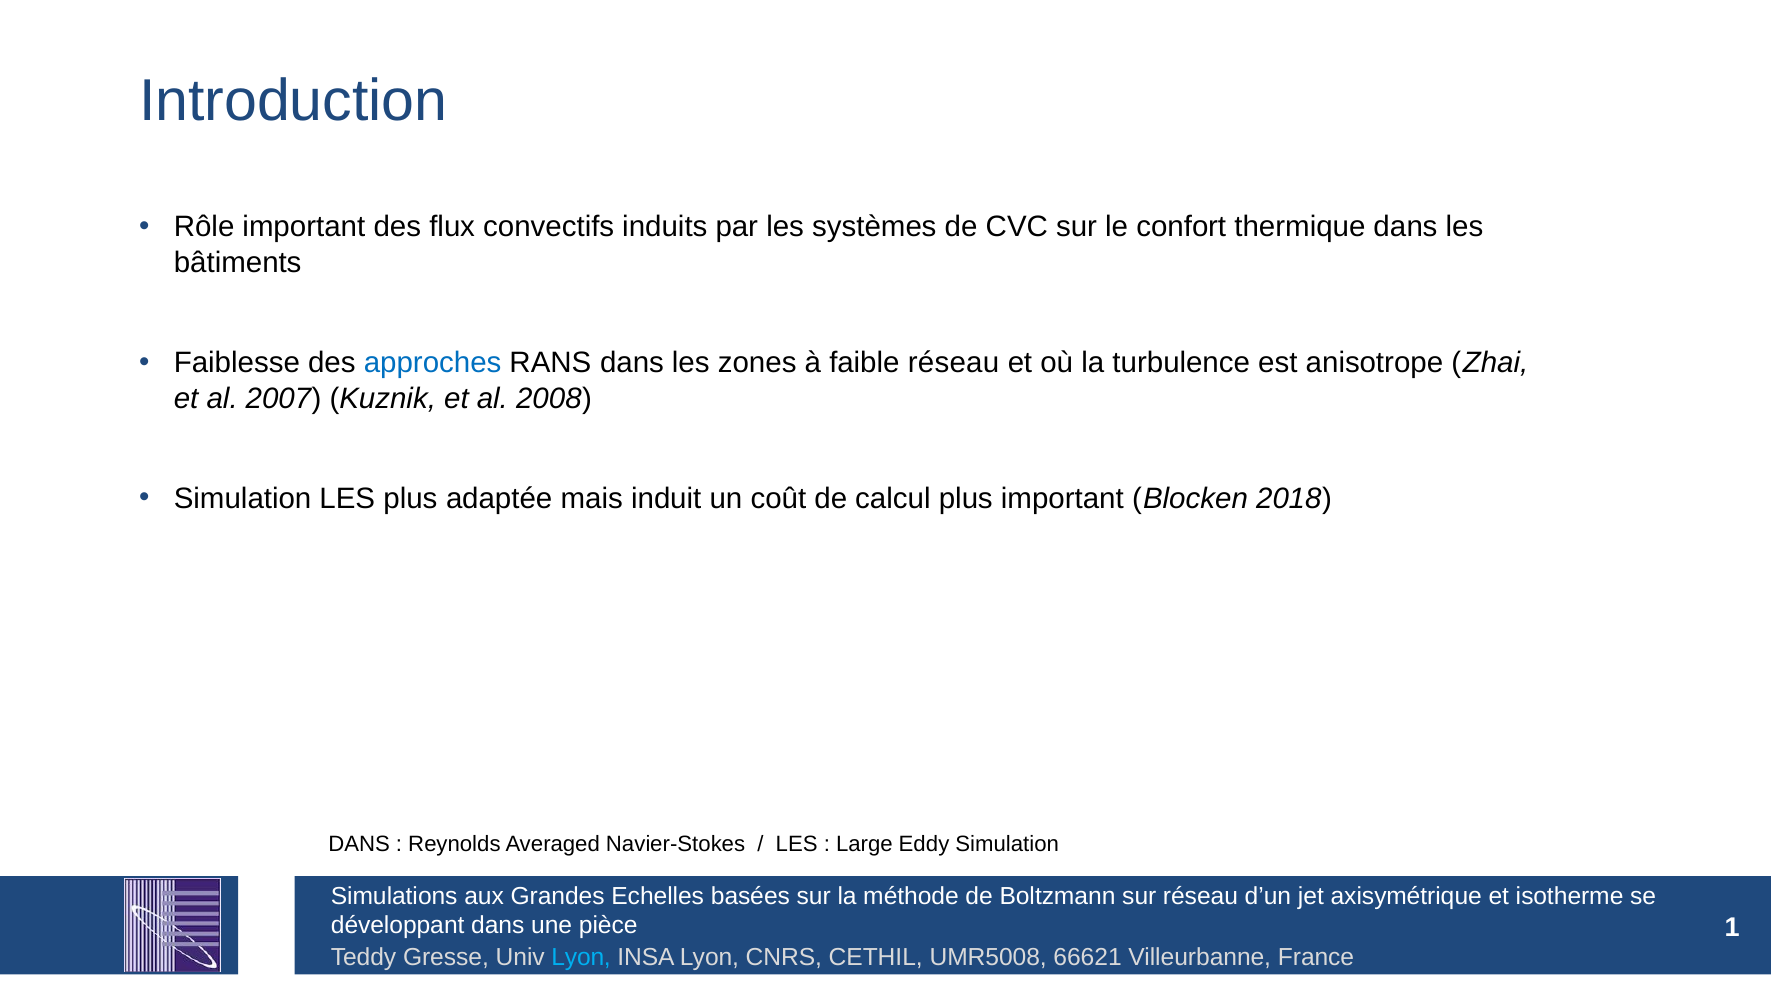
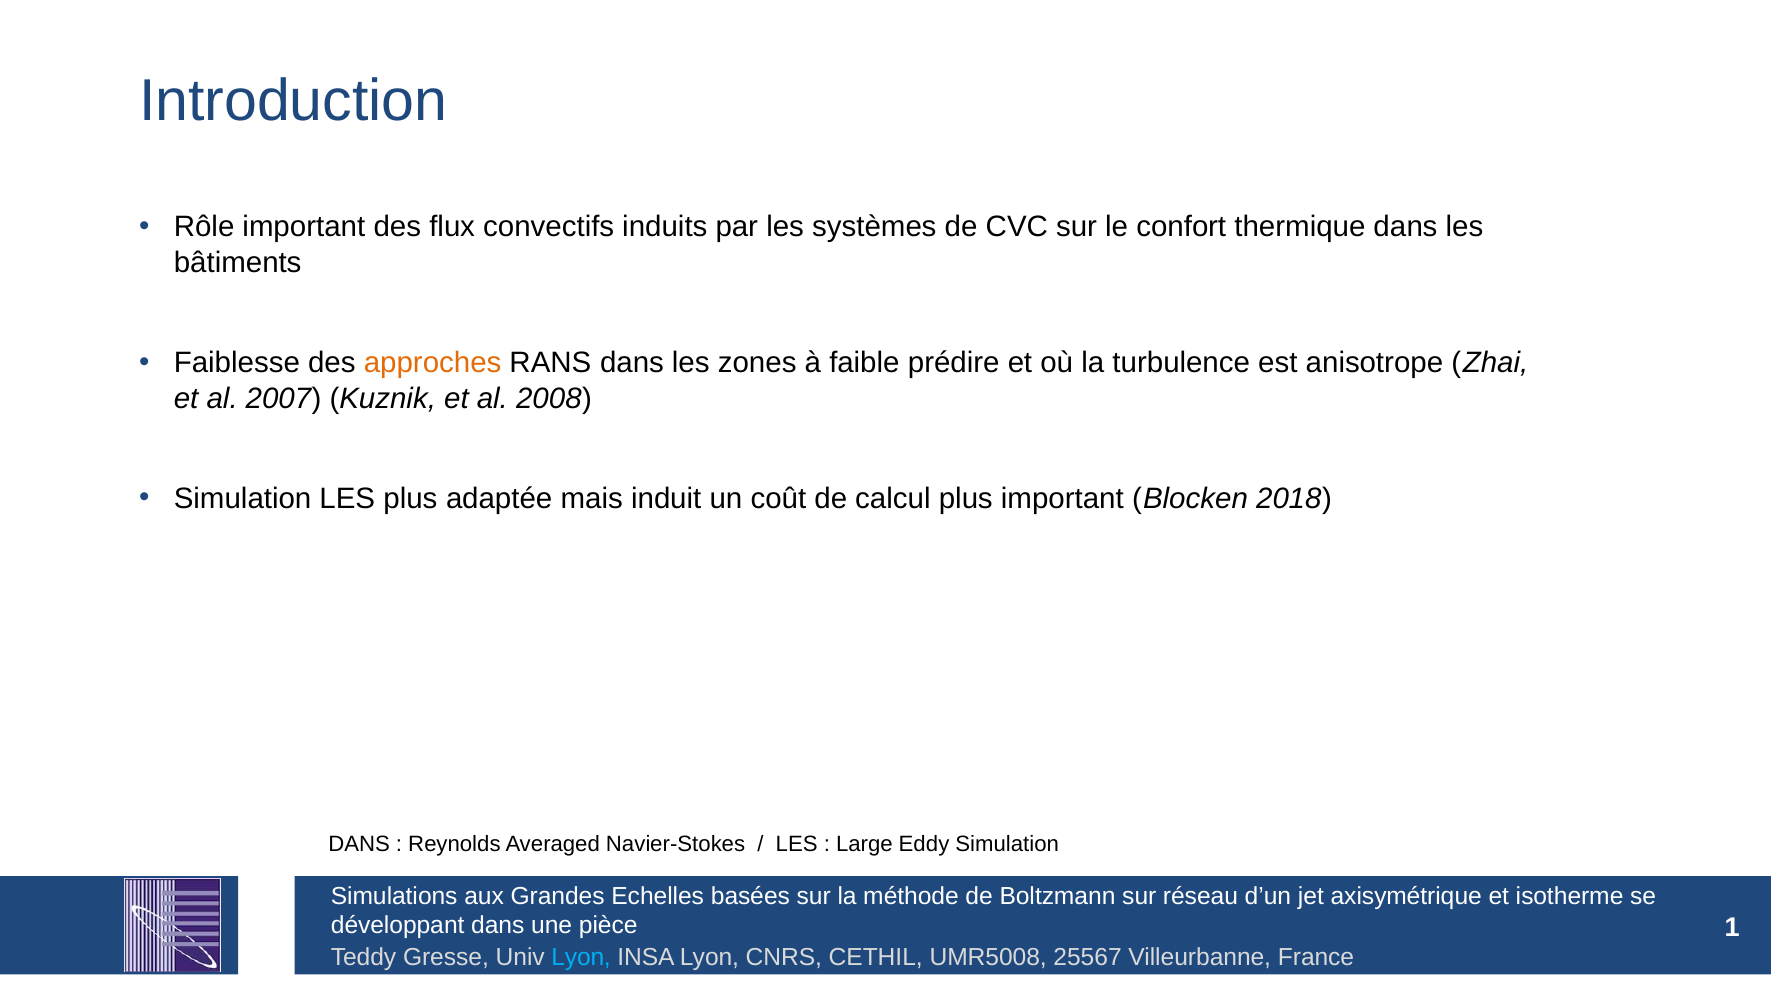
approches colour: blue -> orange
faible réseau: réseau -> prédire
66621: 66621 -> 25567
